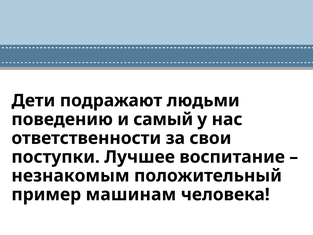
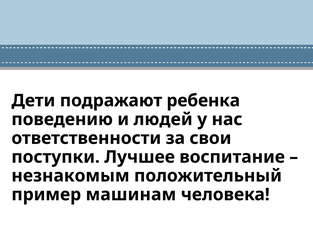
людьми: людьми -> ребенка
самый: самый -> людей
